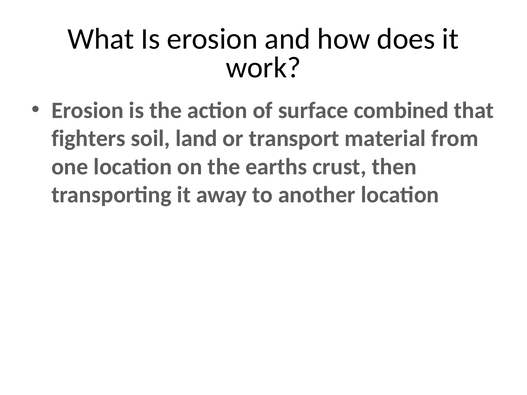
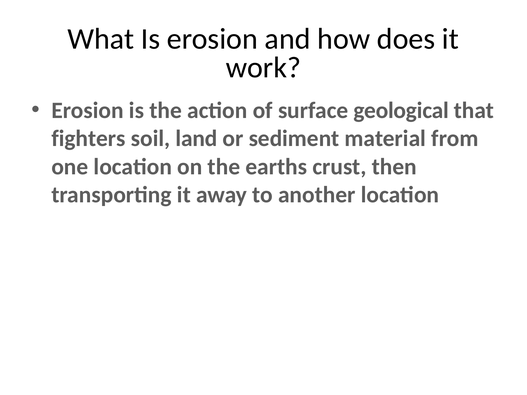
combined: combined -> geological
transport: transport -> sediment
